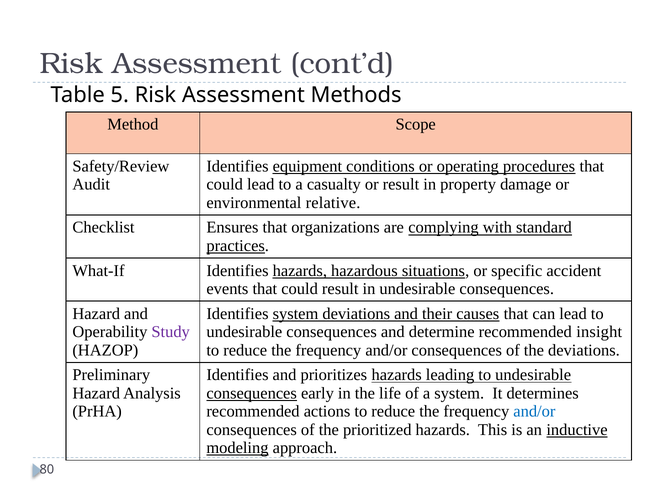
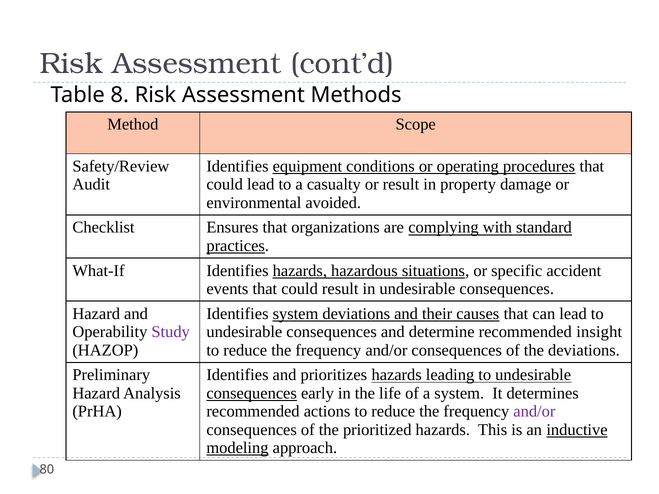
5: 5 -> 8
relative: relative -> avoided
and/or at (534, 412) colour: blue -> purple
